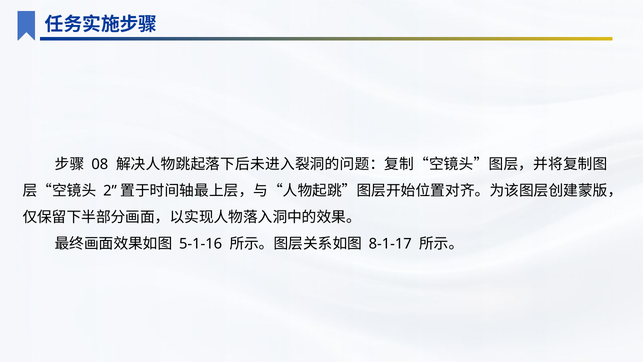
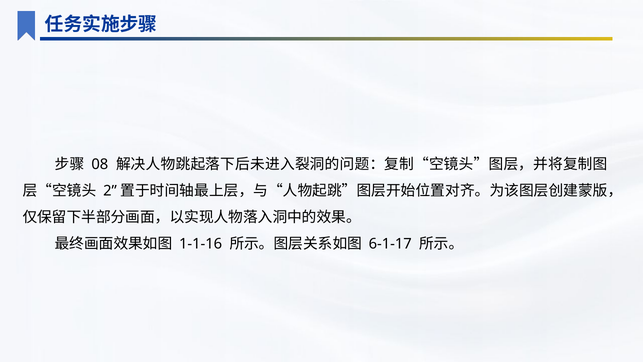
5-1-16: 5-1-16 -> 1-1-16
8-1-17: 8-1-17 -> 6-1-17
